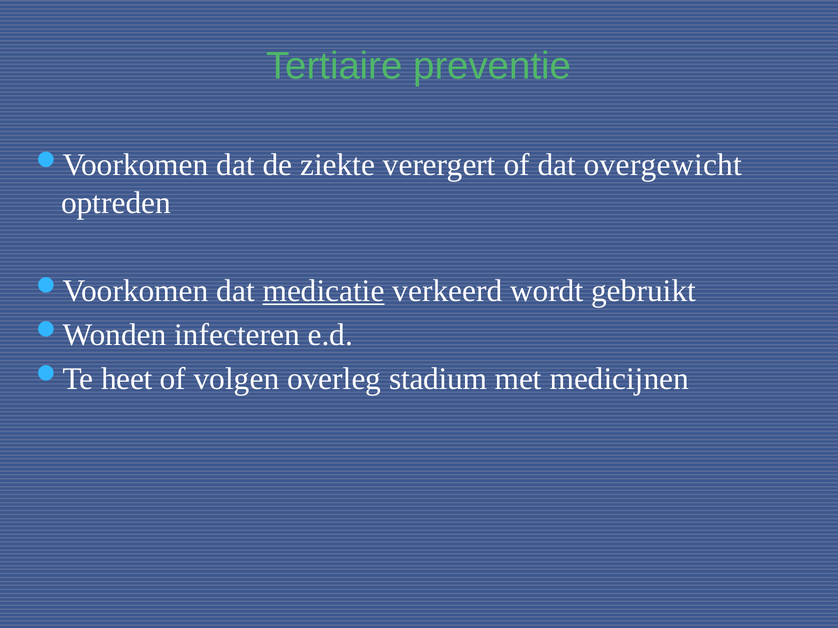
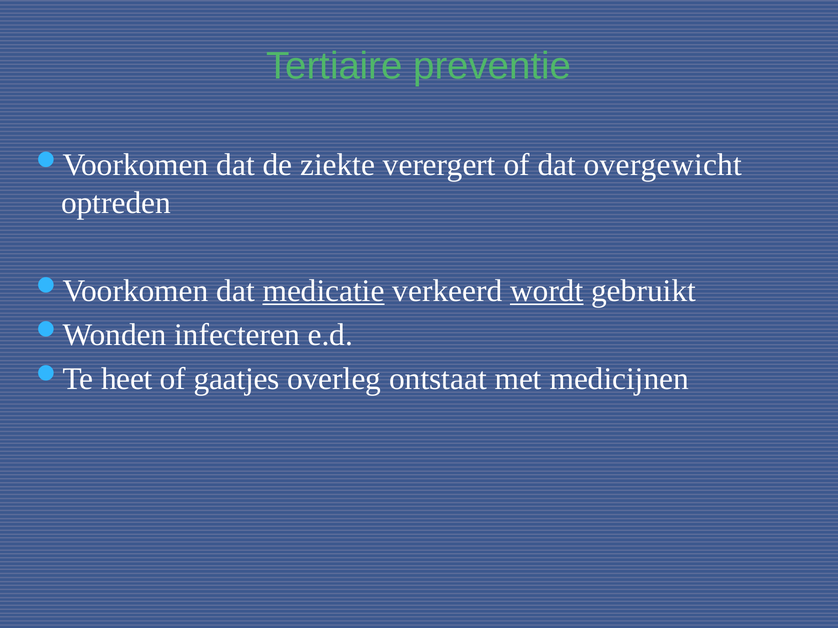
wordt underline: none -> present
volgen: volgen -> gaatjes
stadium: stadium -> ontstaat
